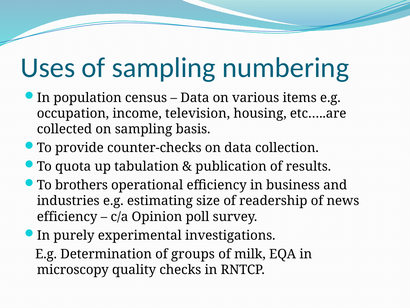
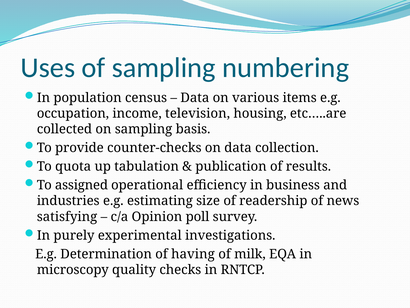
brothers: brothers -> assigned
efficiency at (67, 216): efficiency -> satisfying
groups: groups -> having
